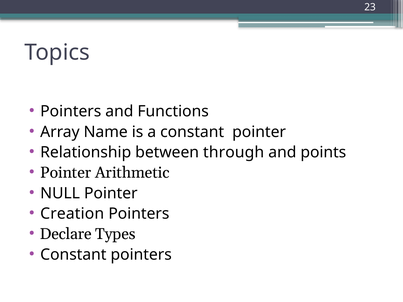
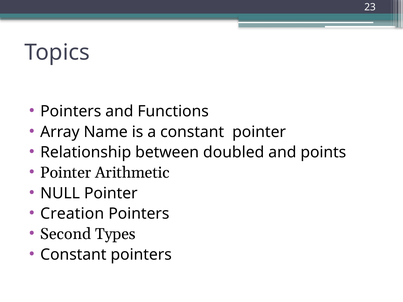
through: through -> doubled
Declare: Declare -> Second
